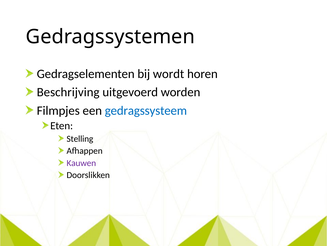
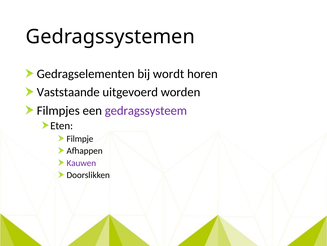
Beschrijving: Beschrijving -> Vaststaande
gedragssysteem colour: blue -> purple
Stelling: Stelling -> Filmpje
